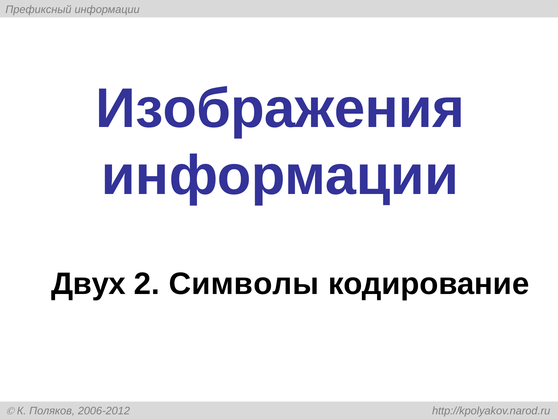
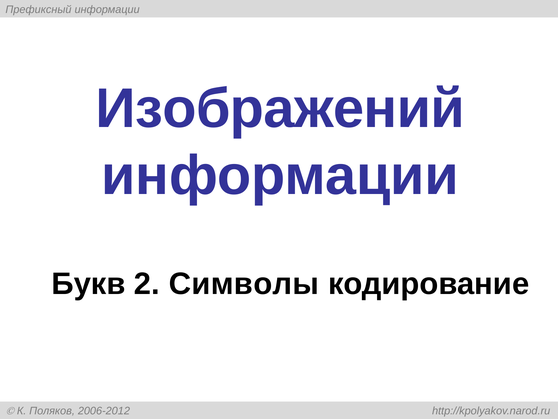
Изображения: Изображения -> Изображений
Двух: Двух -> Букв
